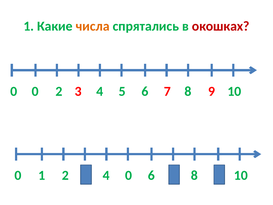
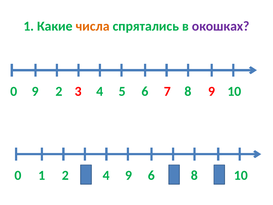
окошках colour: red -> purple
0 0: 0 -> 9
4 0: 0 -> 9
